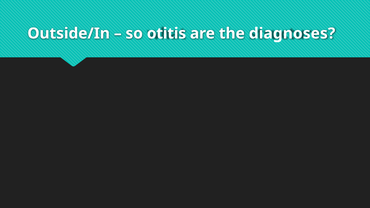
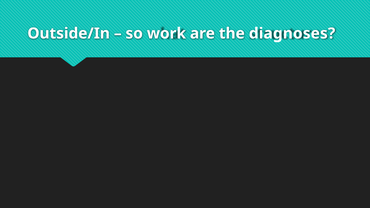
otitis: otitis -> work
